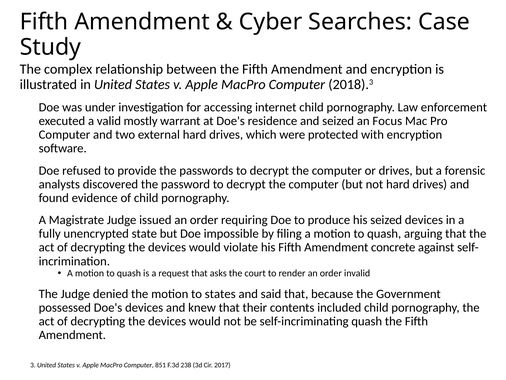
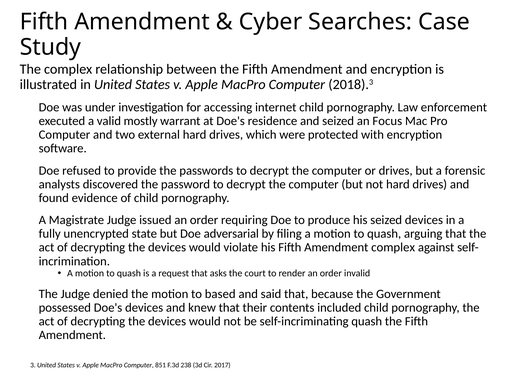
impossible: impossible -> adversarial
Amendment concrete: concrete -> complex
to states: states -> based
